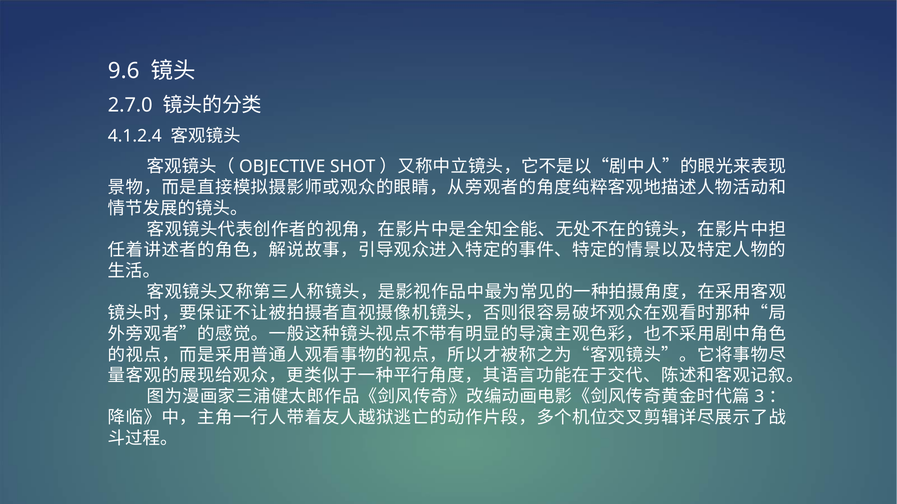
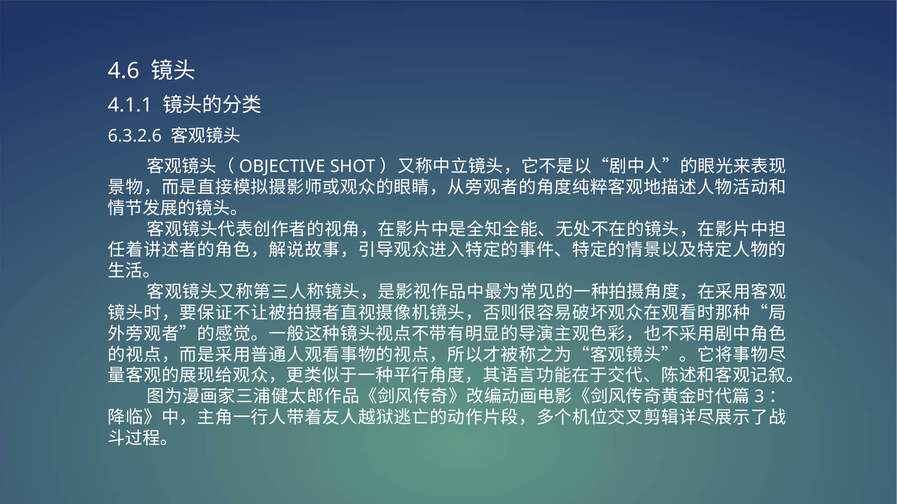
9.6: 9.6 -> 4.6
2.7.0: 2.7.0 -> 4.1.1
4.1.2.4: 4.1.2.4 -> 6.3.2.6
